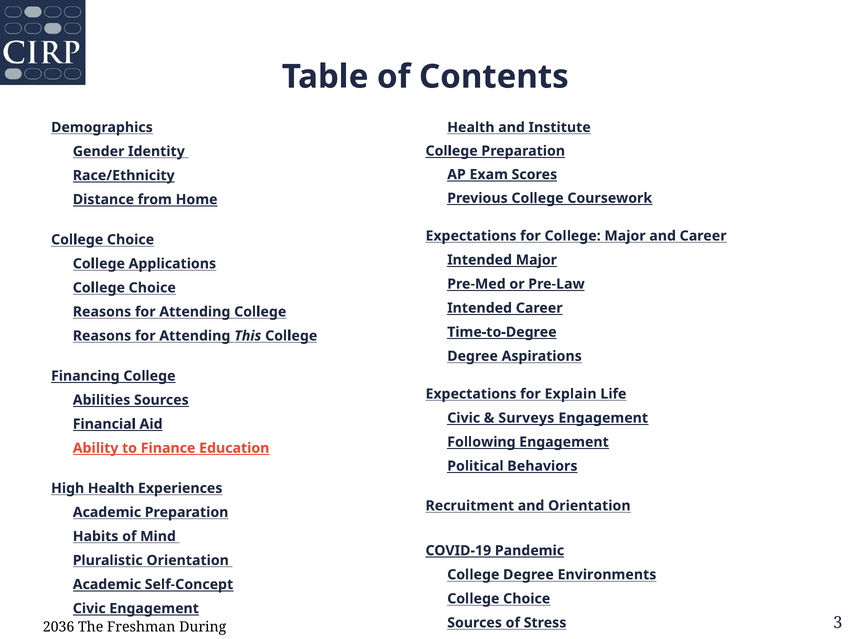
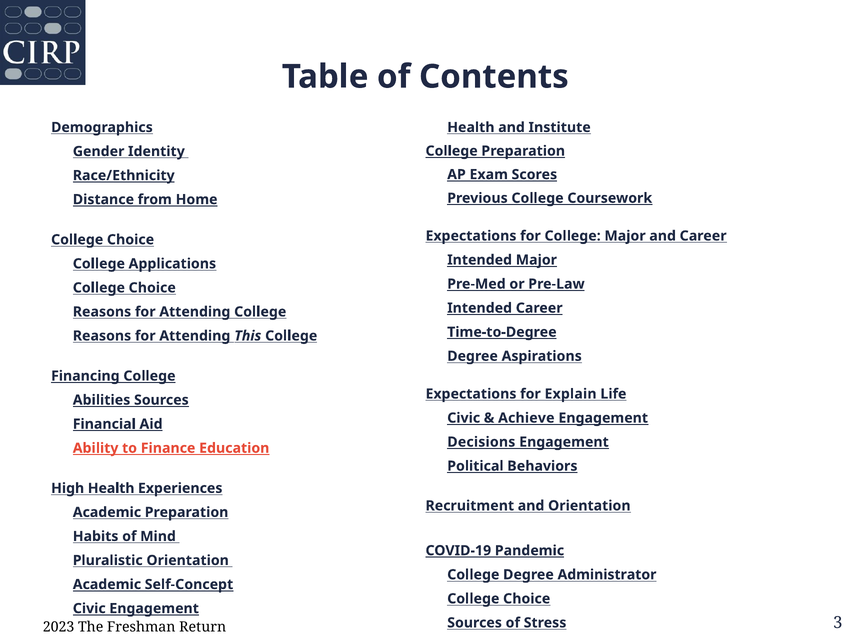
Surveys: Surveys -> Achieve
Following: Following -> Decisions
Environments: Environments -> Administrator
2036: 2036 -> 2023
During: During -> Return
